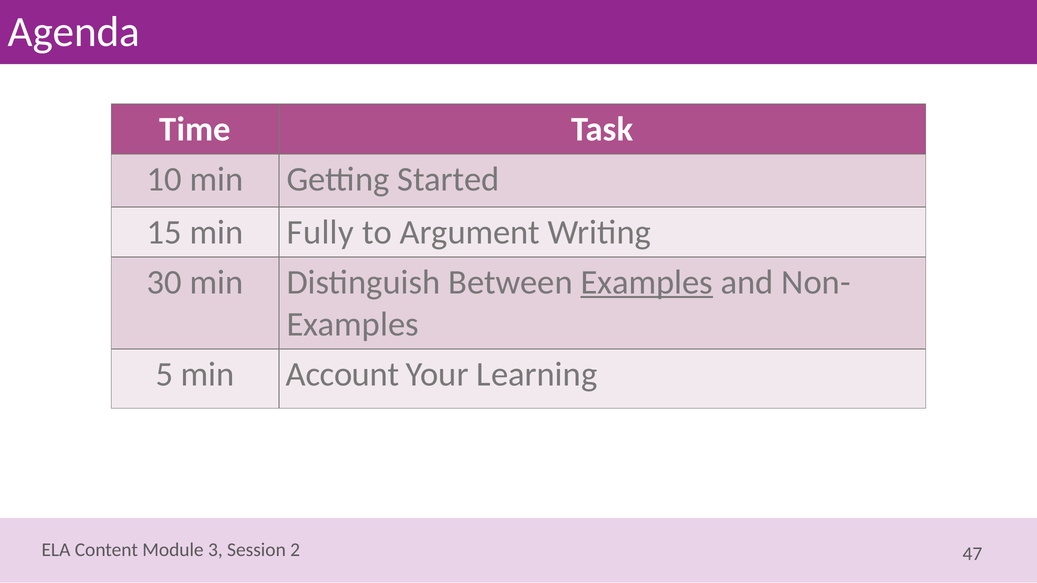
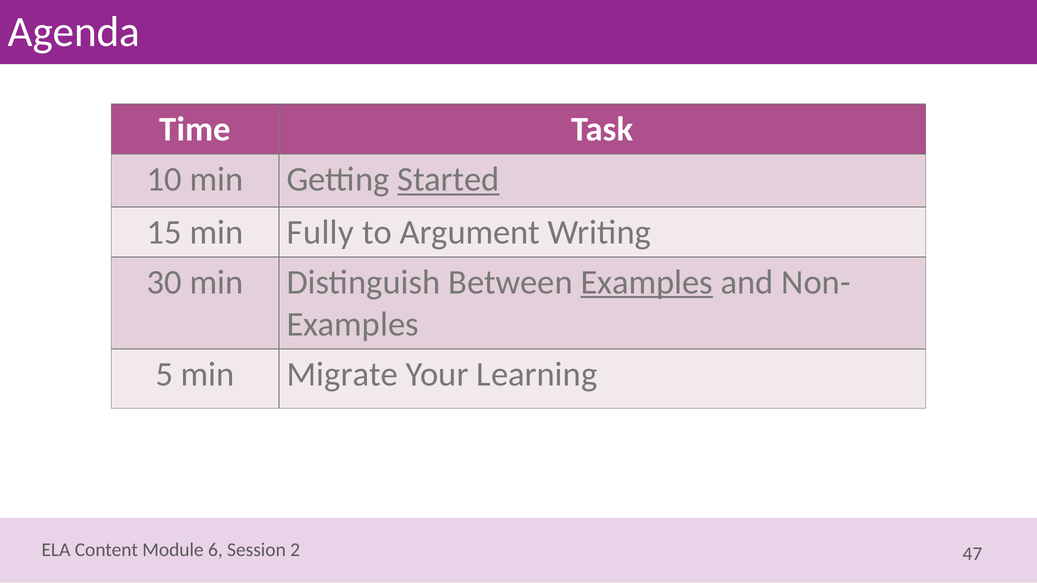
Started underline: none -> present
Account: Account -> Migrate
3: 3 -> 6
